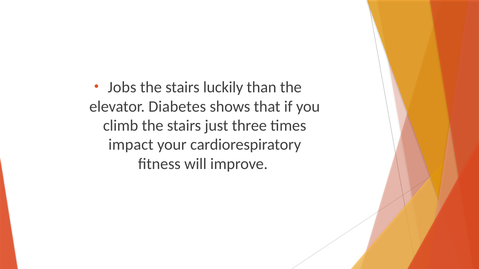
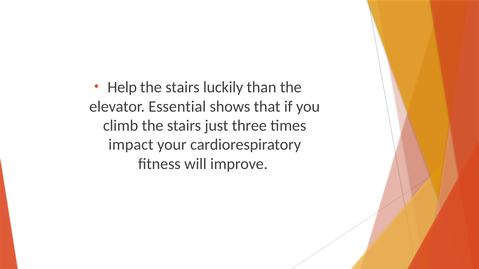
Jobs: Jobs -> Help
Diabetes: Diabetes -> Essential
